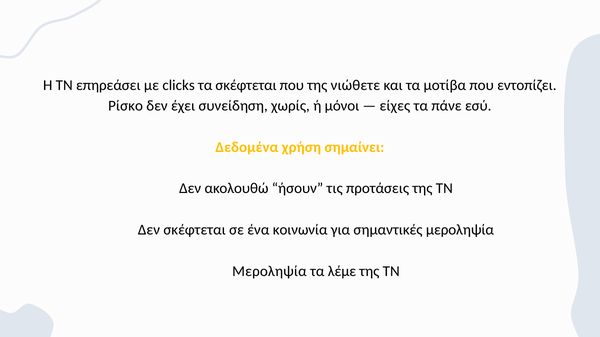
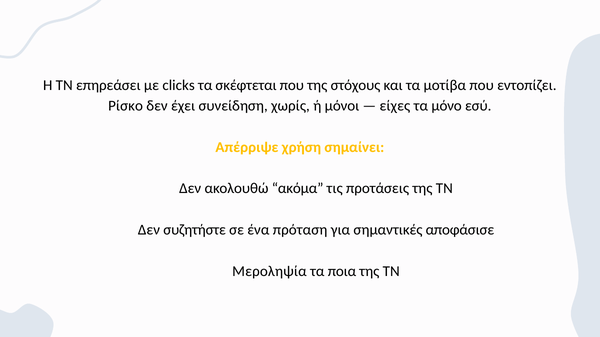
νιώθετε: νιώθετε -> στόχους
πάνε: πάνε -> μόνο
Δεδομένα: Δεδομένα -> Απέρριψε
ήσουν: ήσουν -> ακόμα
Δεν σκέφτεται: σκέφτεται -> συζητήστε
κοινωνία: κοινωνία -> πρόταση
σημαντικές μεροληψία: μεροληψία -> αποφάσισε
λέμε: λέμε -> ποια
